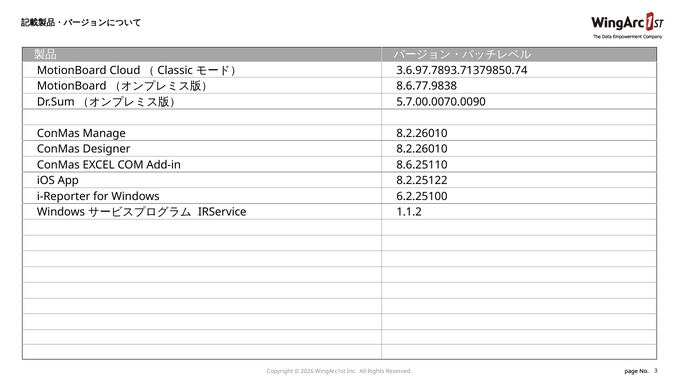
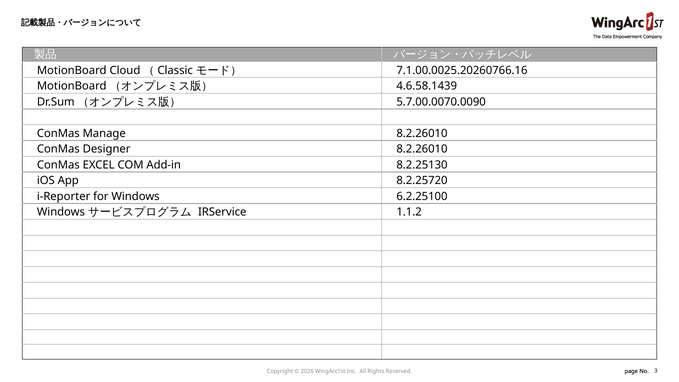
3.6.97.7893.71379850.74: 3.6.97.7893.71379850.74 -> 7.1.00.0025.20260766.16
8.6.77.9838: 8.6.77.9838 -> 4.6.58.1439
8.6.25110: 8.6.25110 -> 8.2.25130
8.2.25122: 8.2.25122 -> 8.2.25720
